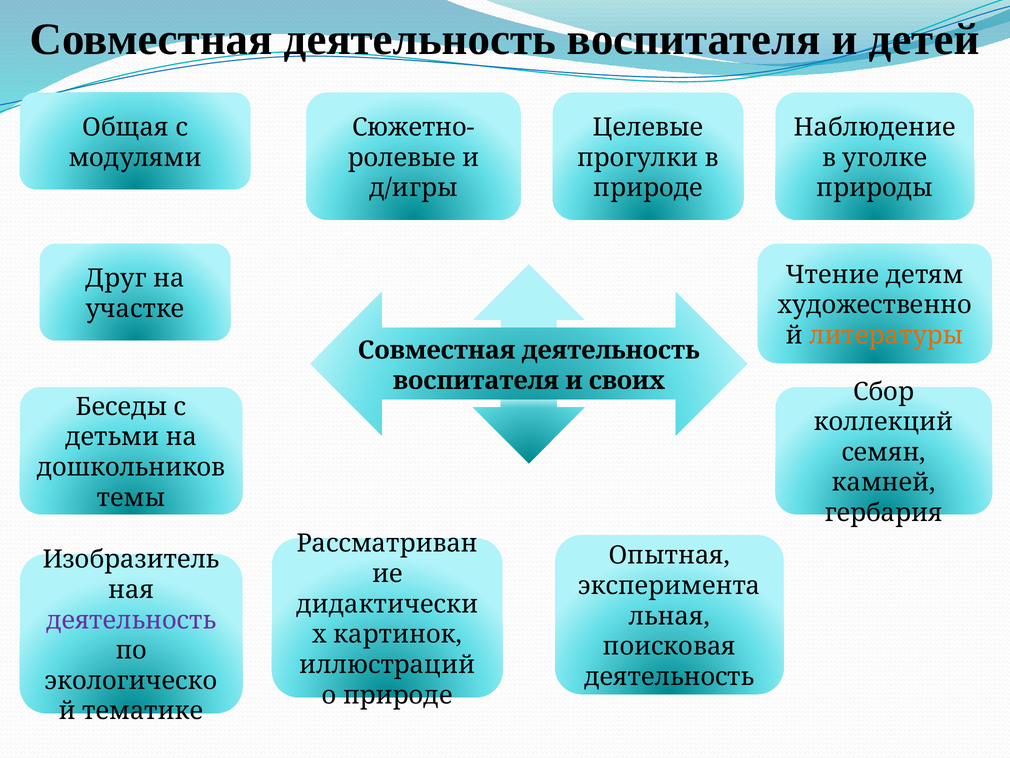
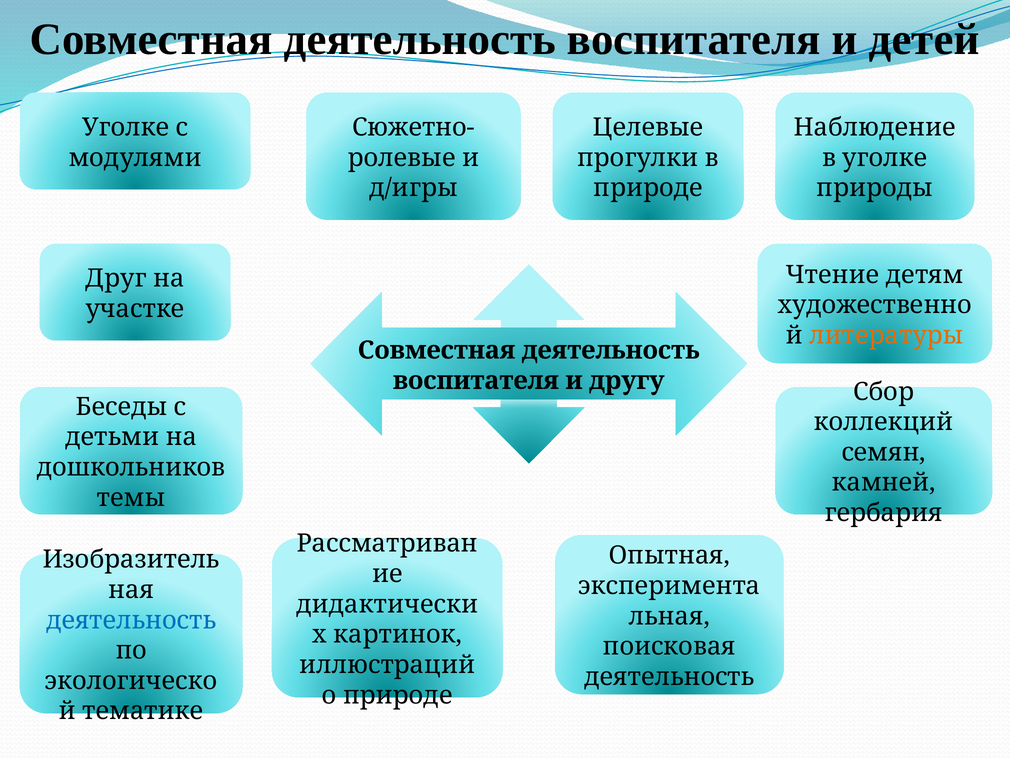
Общая at (126, 127): Общая -> Уголке
своих: своих -> другу
деятельность at (131, 620) colour: purple -> blue
